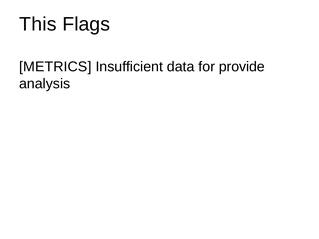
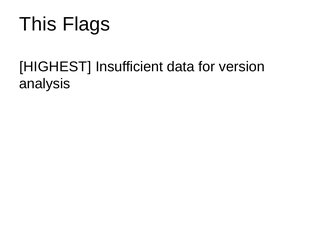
METRICS: METRICS -> HIGHEST
provide: provide -> version
